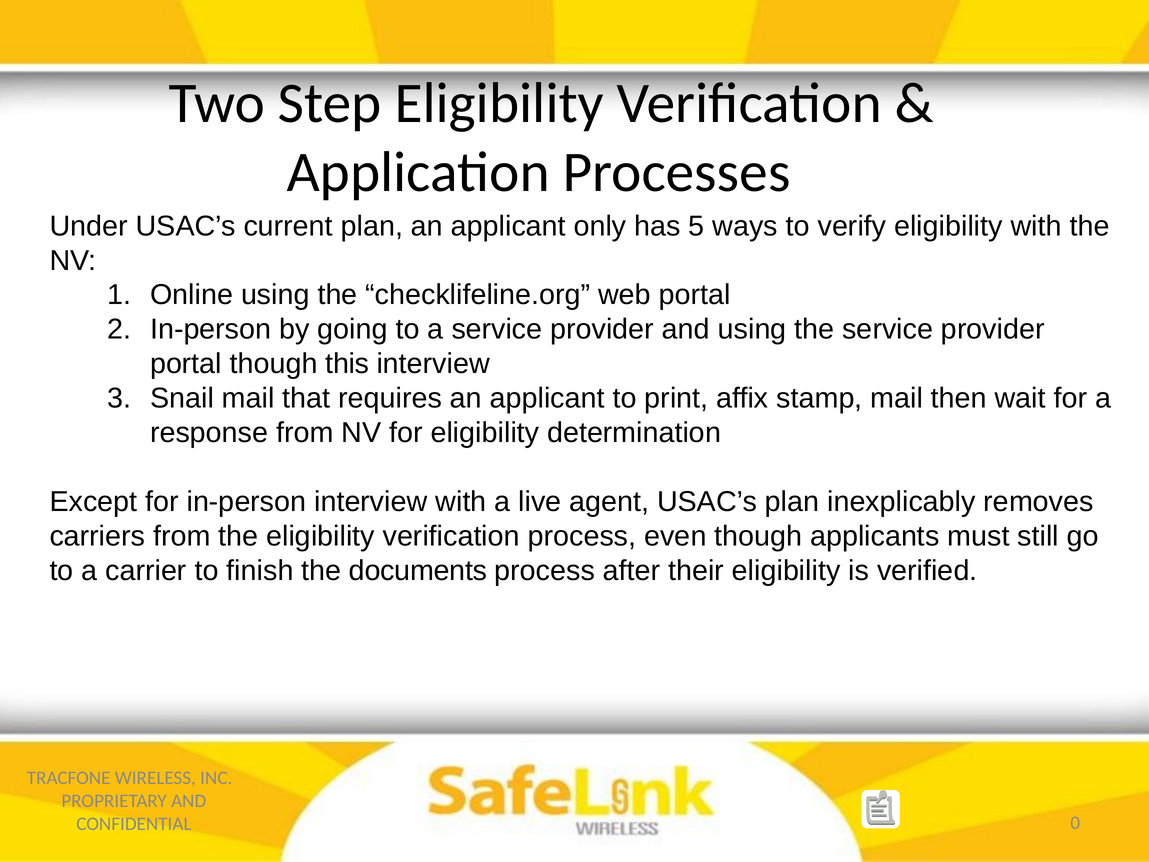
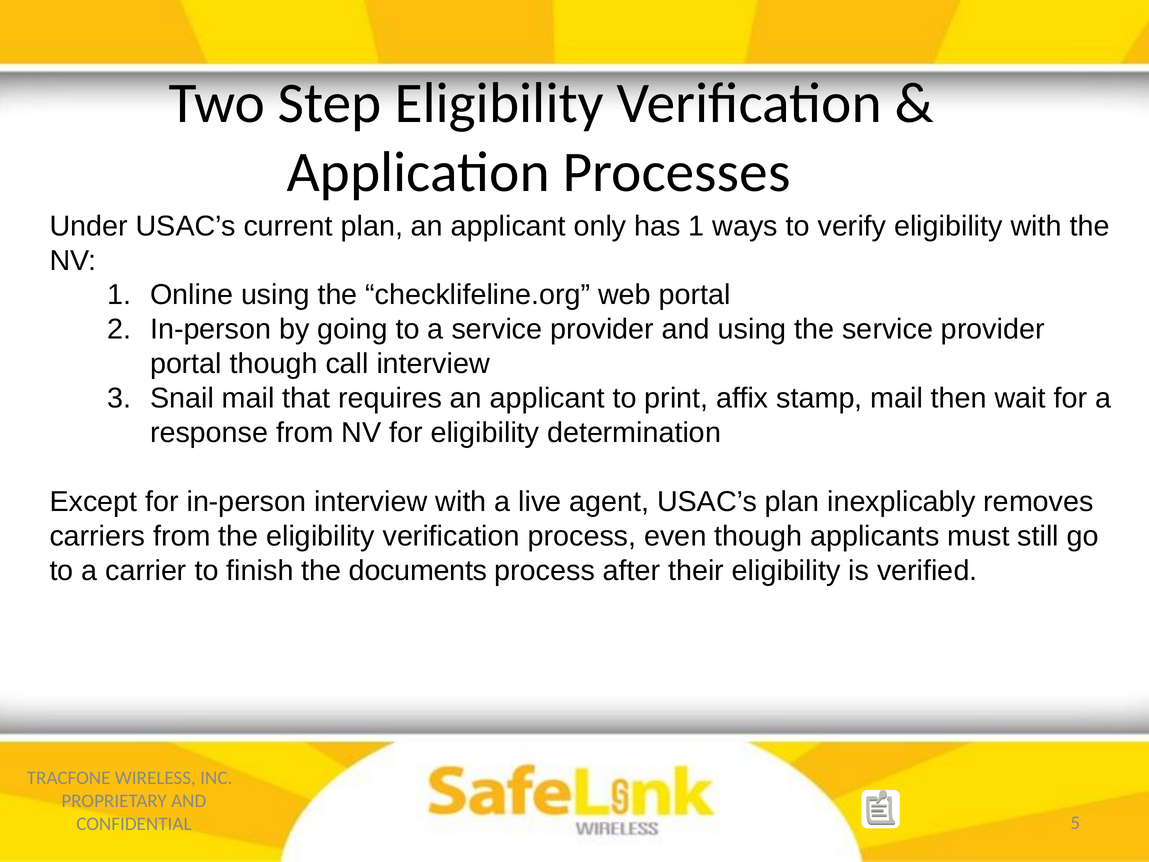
has 5: 5 -> 1
this: this -> call
0: 0 -> 5
